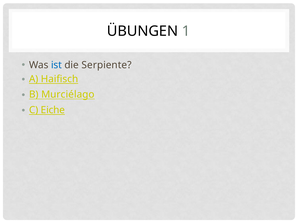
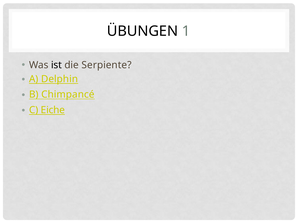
ist colour: blue -> black
Haifisch: Haifisch -> Delphin
Murciélago: Murciélago -> Chimpancé
